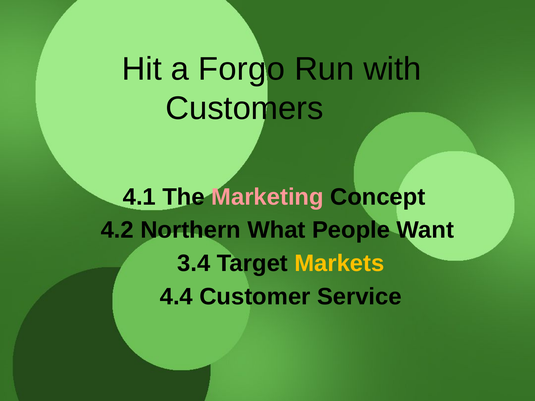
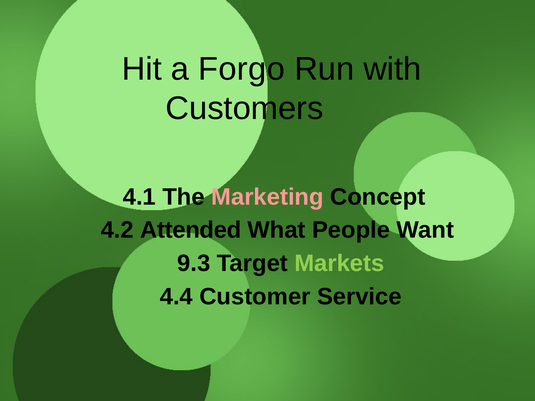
Northern: Northern -> Attended
3.4: 3.4 -> 9.3
Markets colour: yellow -> light green
